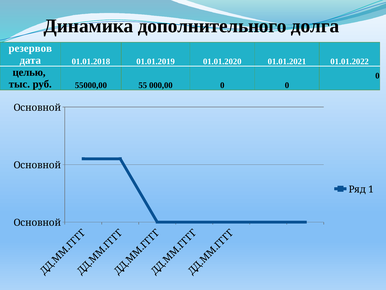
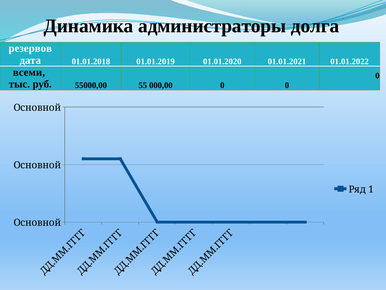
дополнительного: дополнительного -> администраторы
целью: целью -> всеми
